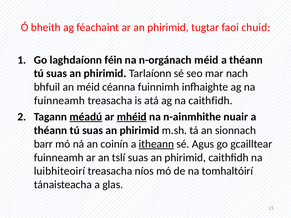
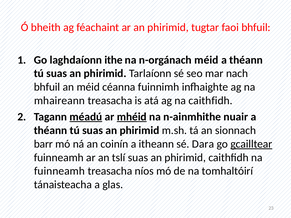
faoi chuid: chuid -> bhfuil
féin: féin -> ithe
fuinneamh at (59, 101): fuinneamh -> mhaireann
itheann underline: present -> none
Agus: Agus -> Dara
gcailltear underline: none -> present
luibhiteoirí at (59, 171): luibhiteoirí -> fuinneamh
